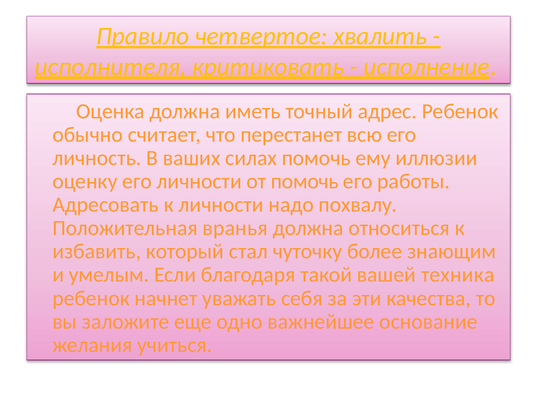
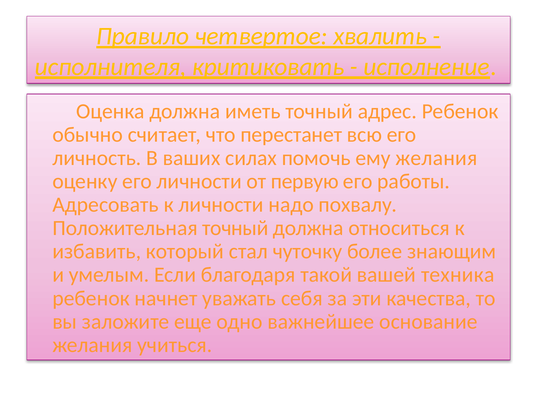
ему иллюзии: иллюзии -> желания
от помочь: помочь -> первую
Положительная вранья: вранья -> точный
